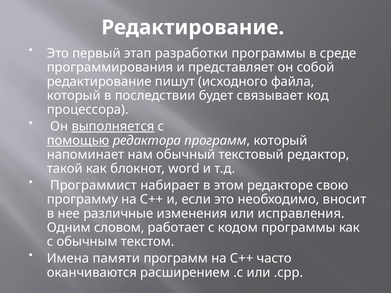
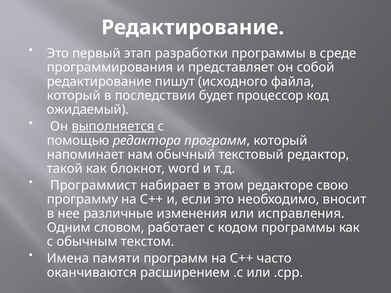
связывает: связывает -> процессор
процессора: процессора -> ожидаемый
помощью underline: present -> none
